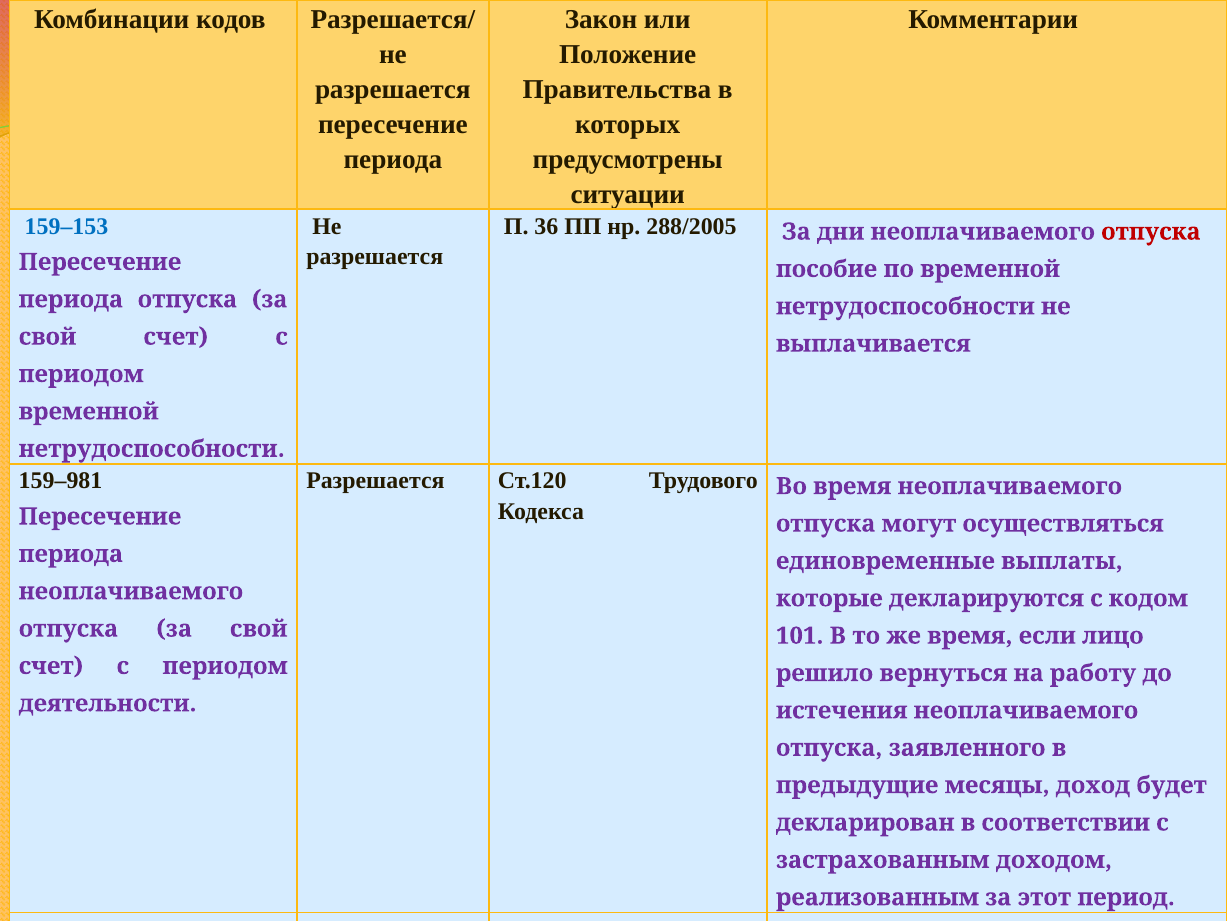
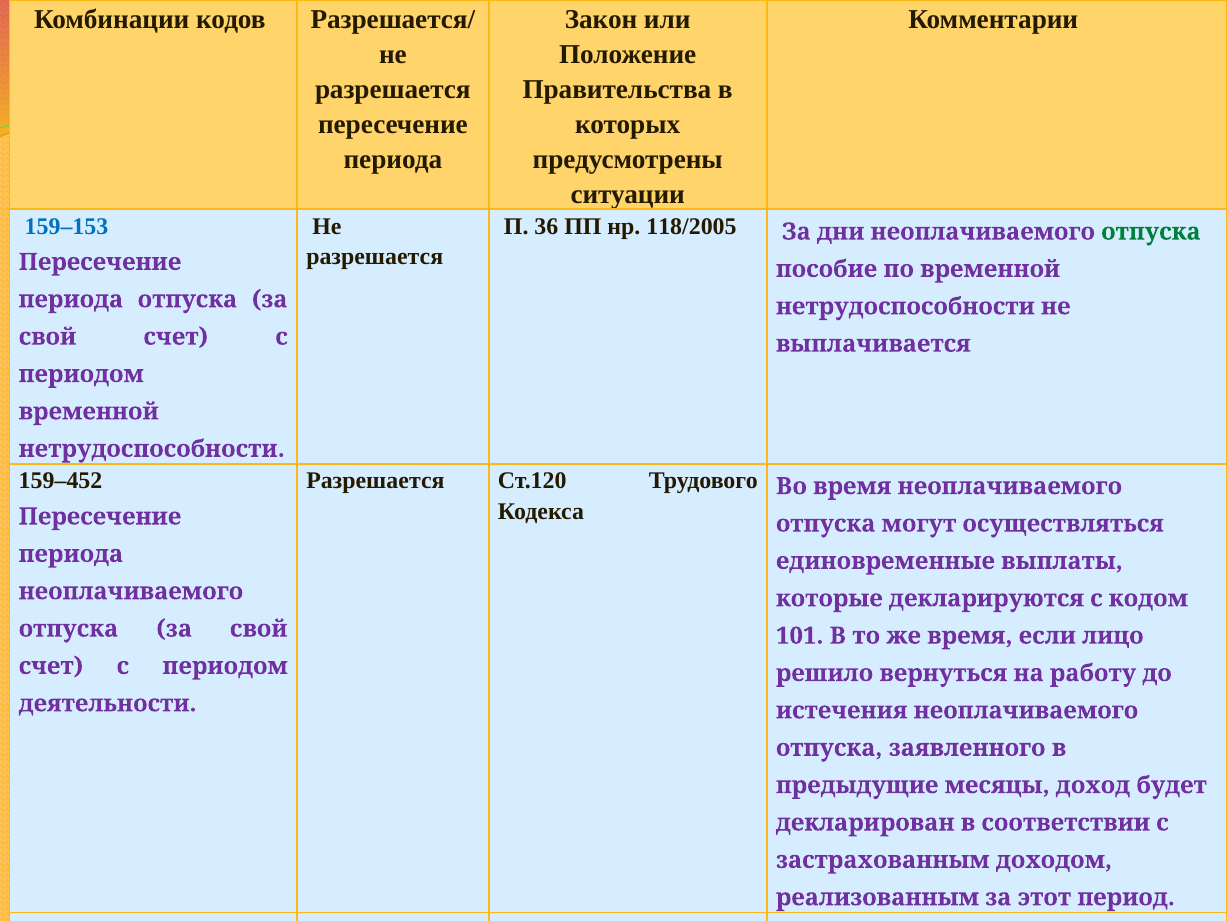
288/2005: 288/2005 -> 118/2005
отпуска at (1151, 232) colour: red -> green
159–981: 159–981 -> 159–452
